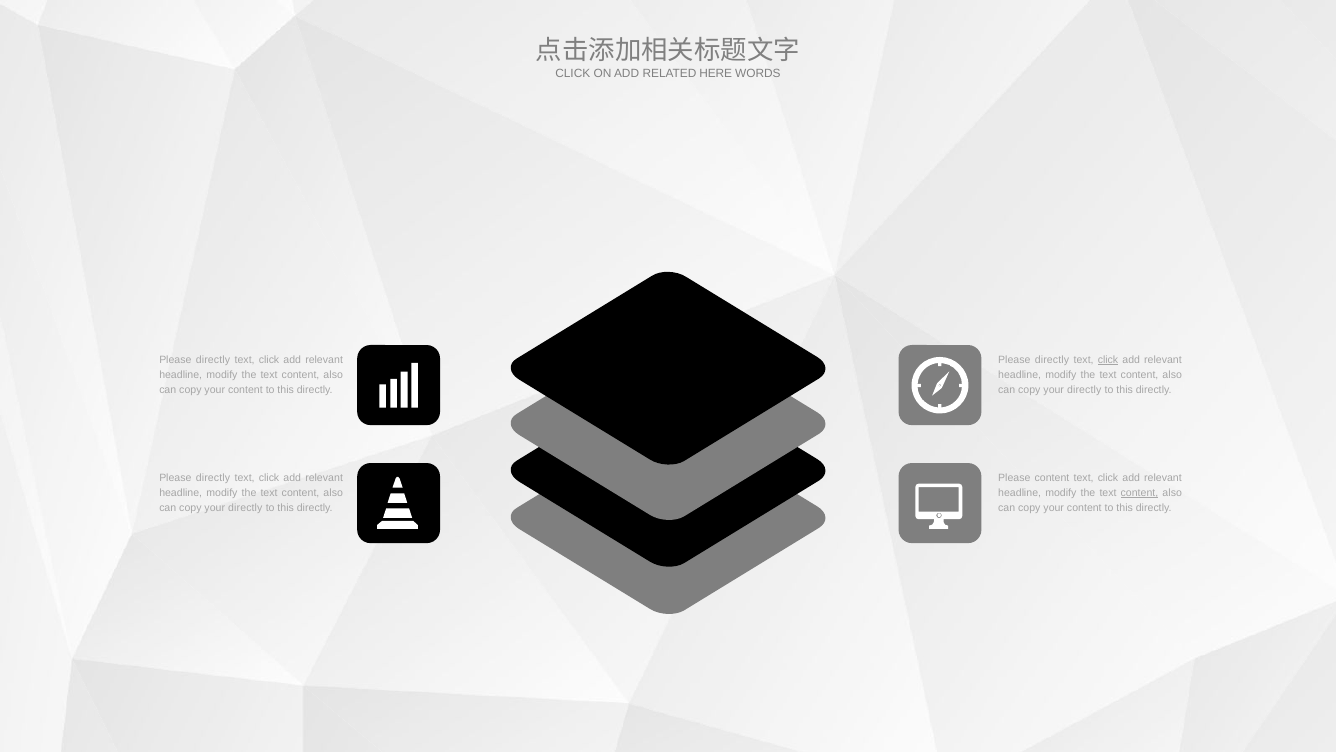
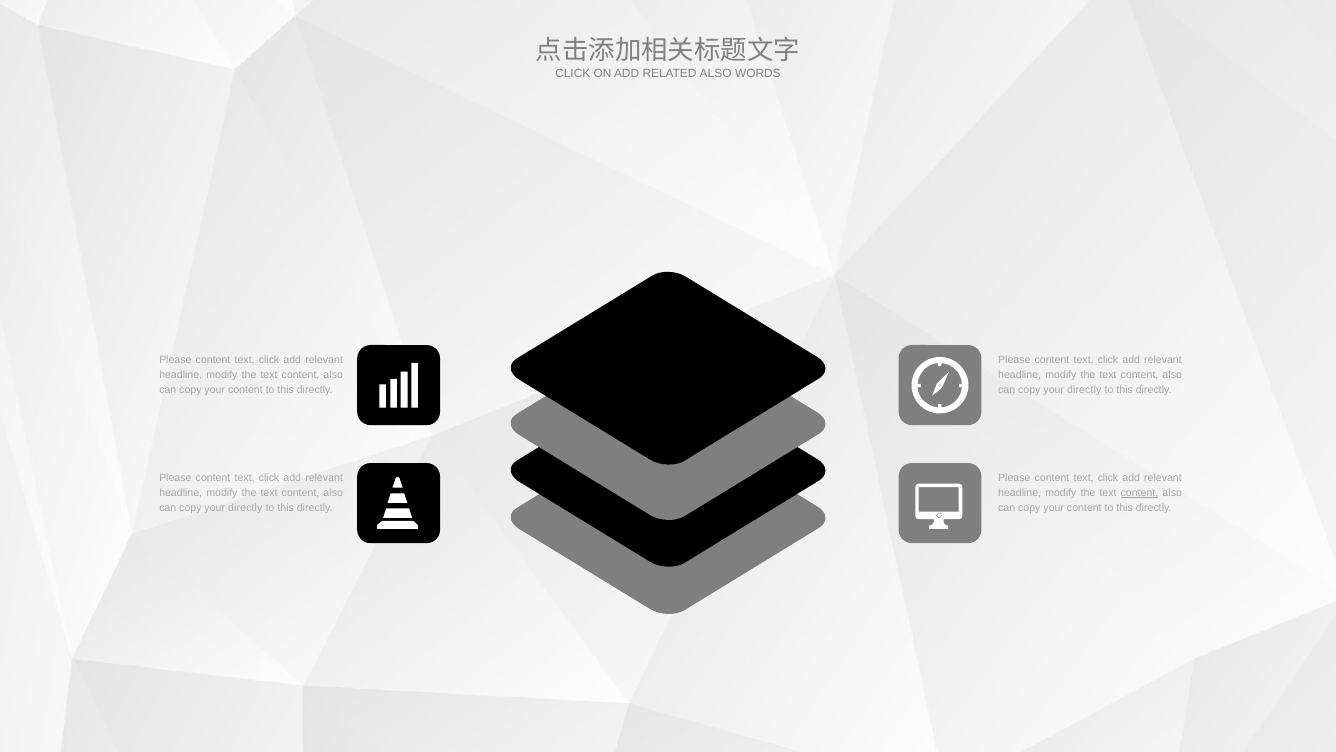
RELATED HERE: HERE -> ALSO
directly at (213, 359): directly -> content
directly at (1052, 359): directly -> content
click at (1108, 359) underline: present -> none
directly at (213, 477): directly -> content
